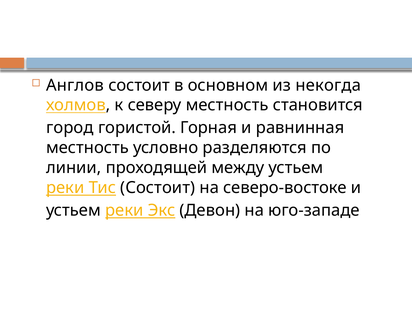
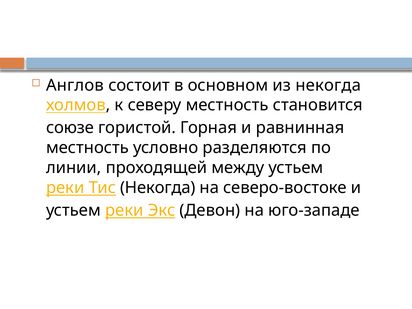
город: город -> союзе
Тис Состоит: Состоит -> Некогда
